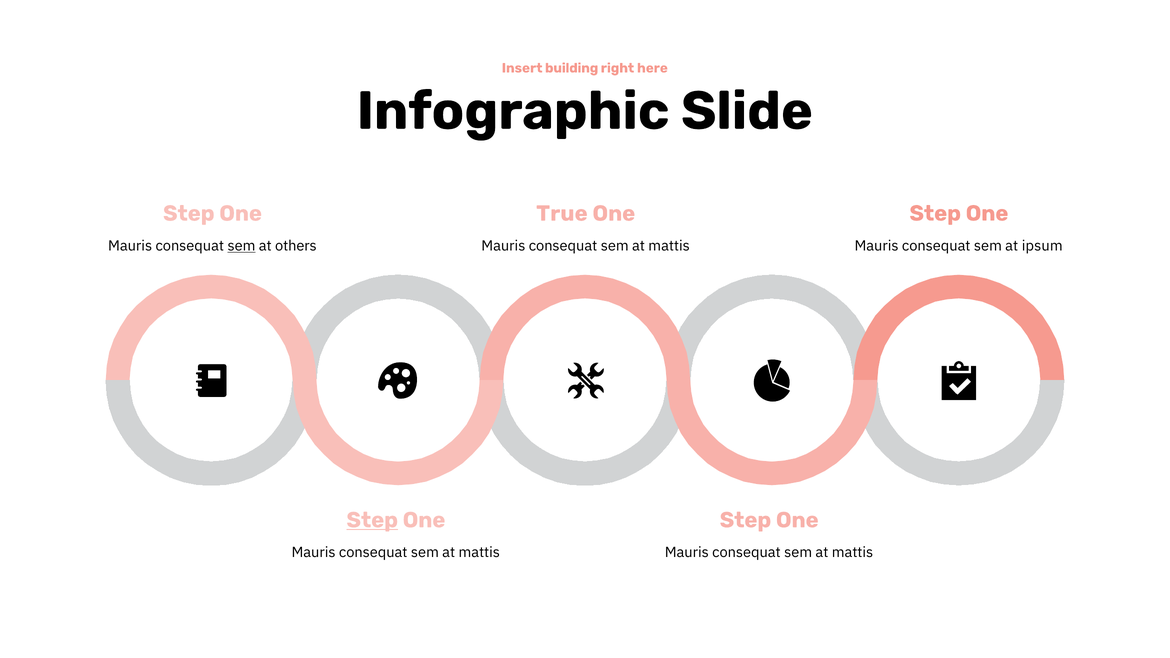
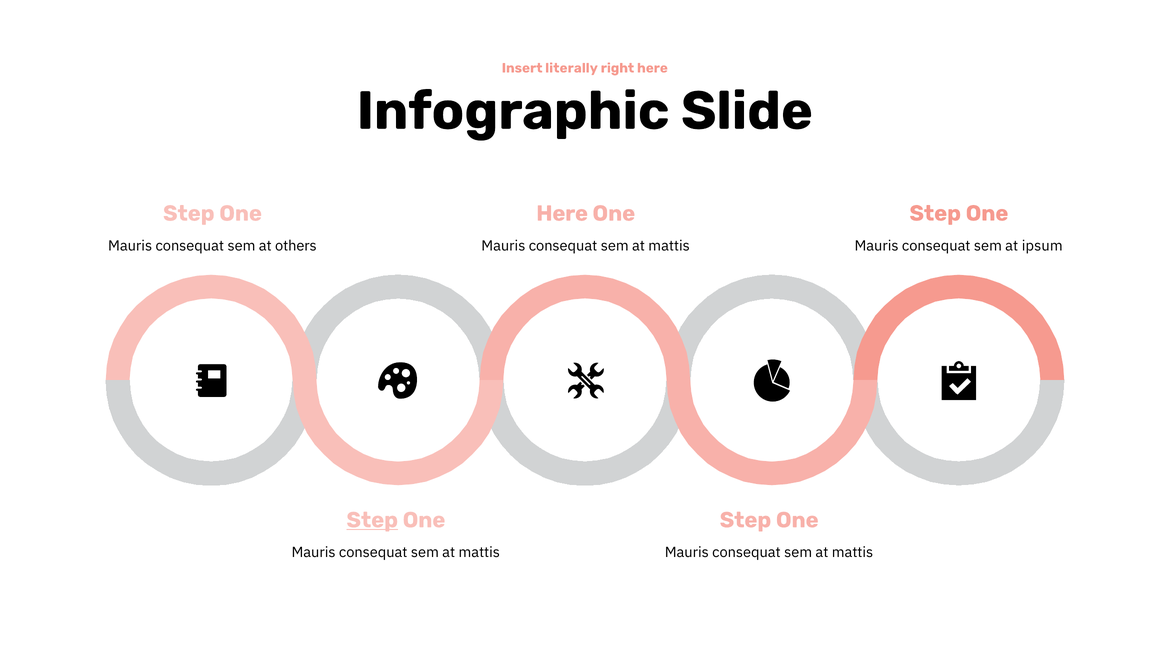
building: building -> literally
True at (562, 213): True -> Here
sem at (241, 246) underline: present -> none
